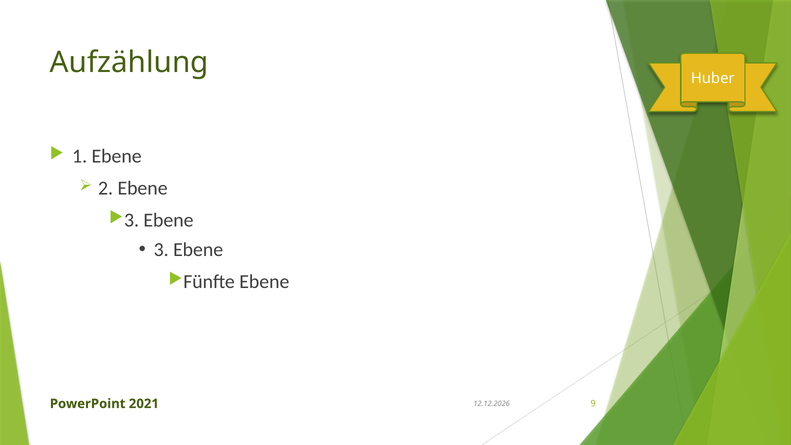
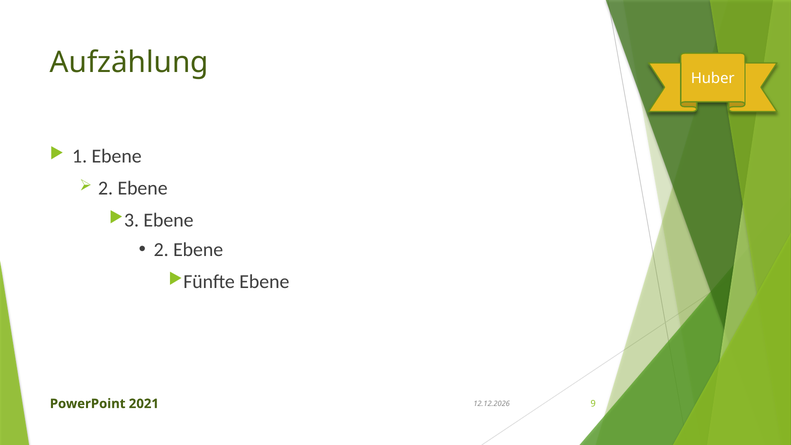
3 at (161, 250): 3 -> 2
